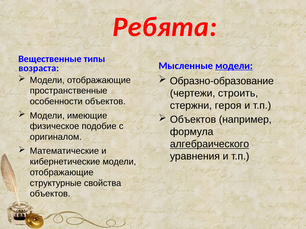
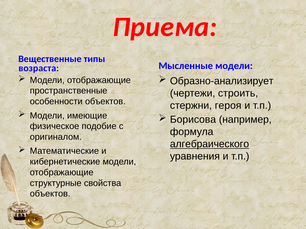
Ребята: Ребята -> Приема
модели at (234, 66) underline: present -> none
Образно-образование: Образно-образование -> Образно-анализирует
Объектов at (193, 120): Объектов -> Борисова
